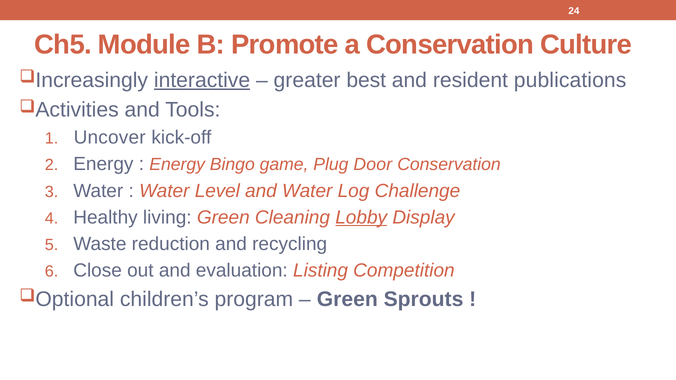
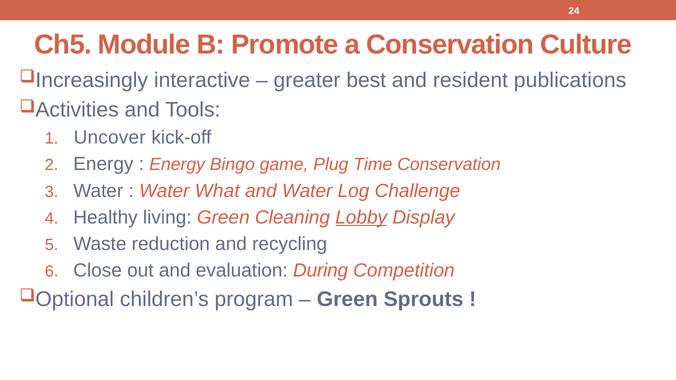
interactive underline: present -> none
Door: Door -> Time
Level: Level -> What
Listing: Listing -> During
